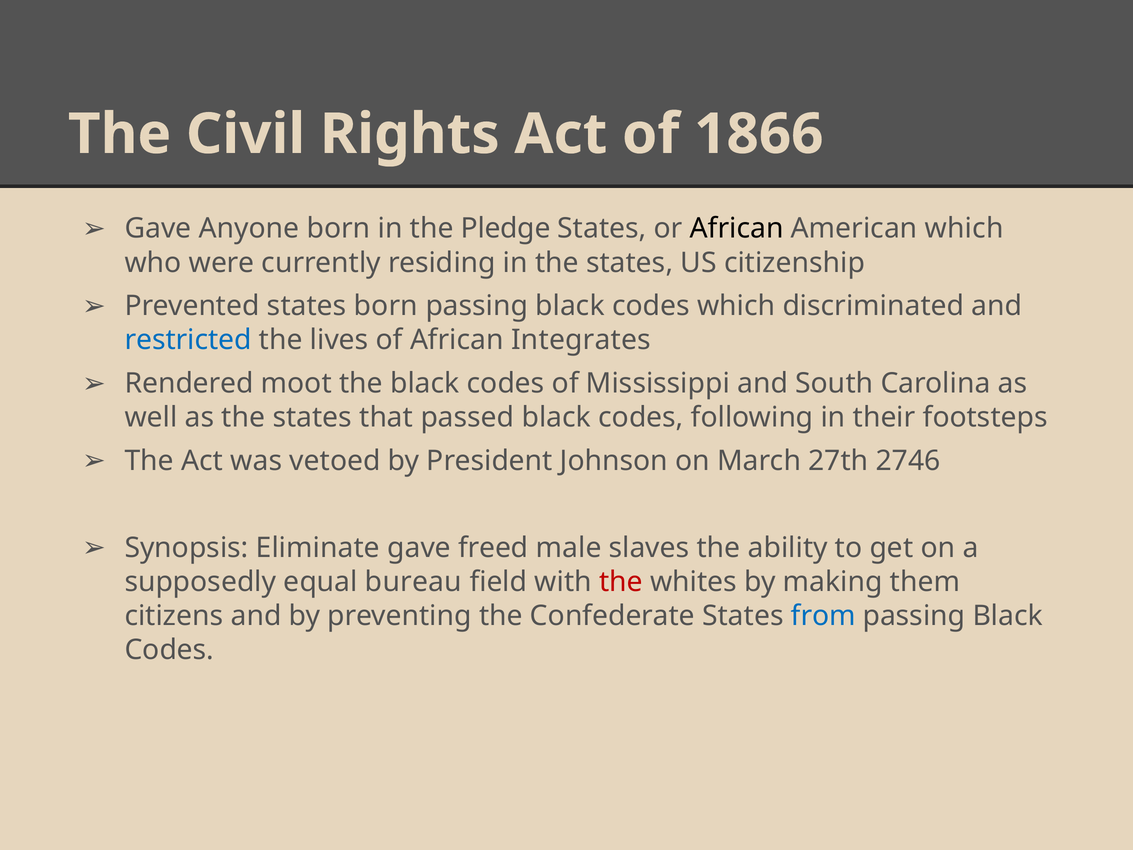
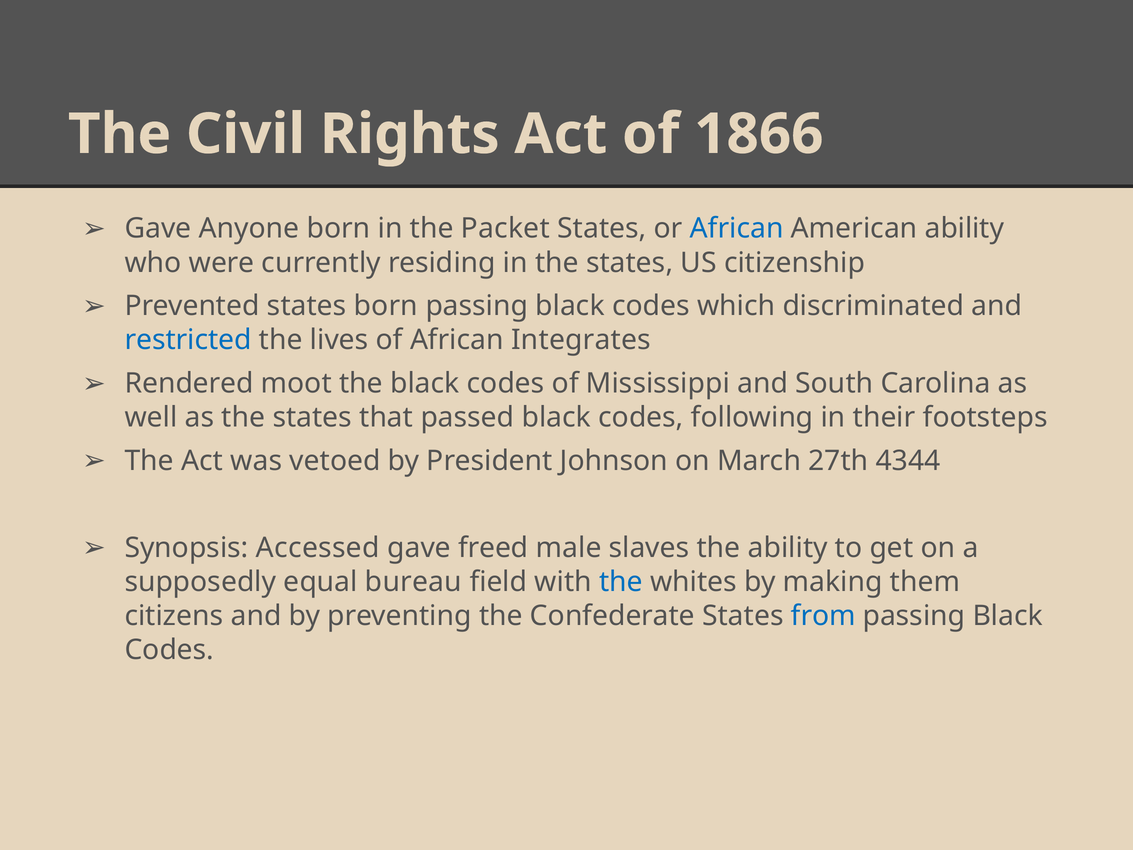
Pledge: Pledge -> Packet
African at (737, 229) colour: black -> blue
American which: which -> ability
2746: 2746 -> 4344
Eliminate: Eliminate -> Accessed
the at (621, 582) colour: red -> blue
